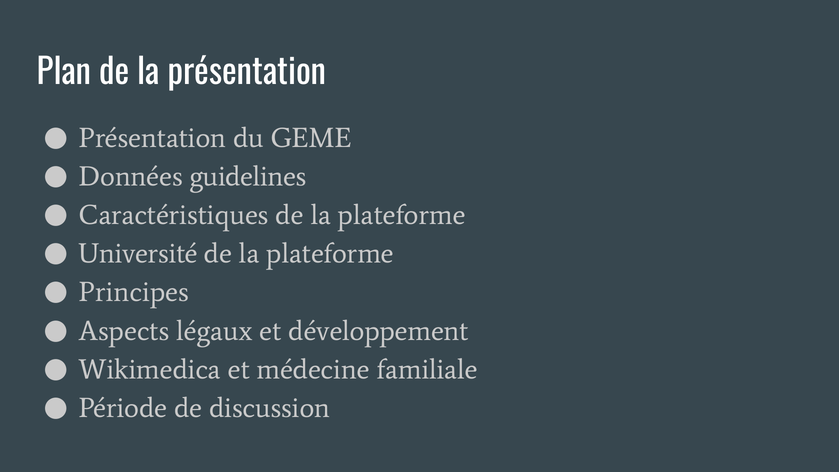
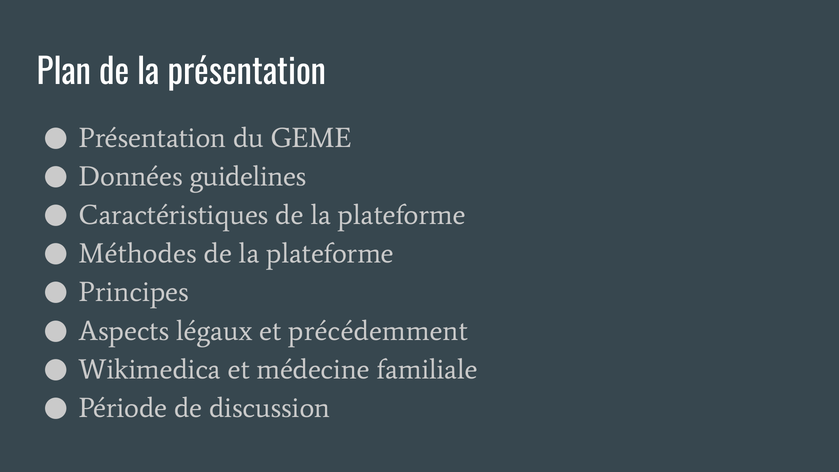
Université: Université -> Méthodes
développement: développement -> précédemment
